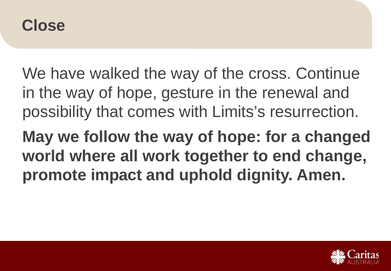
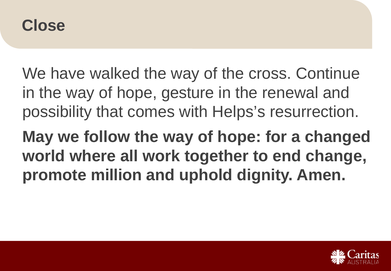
Limits’s: Limits’s -> Helps’s
impact: impact -> million
